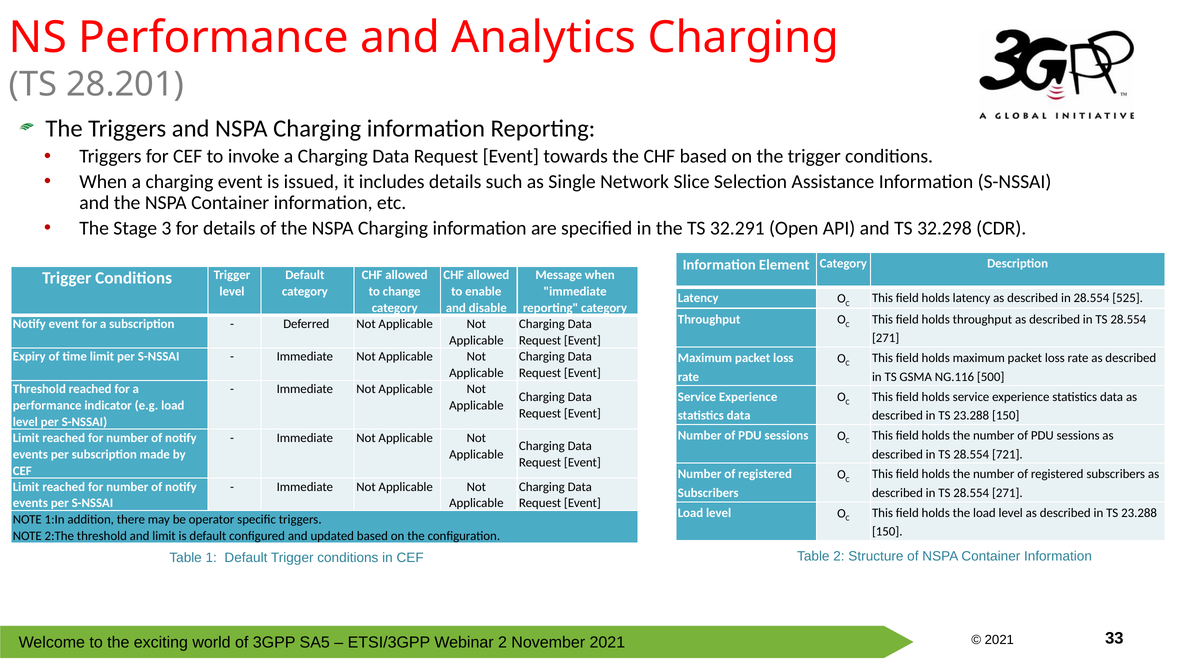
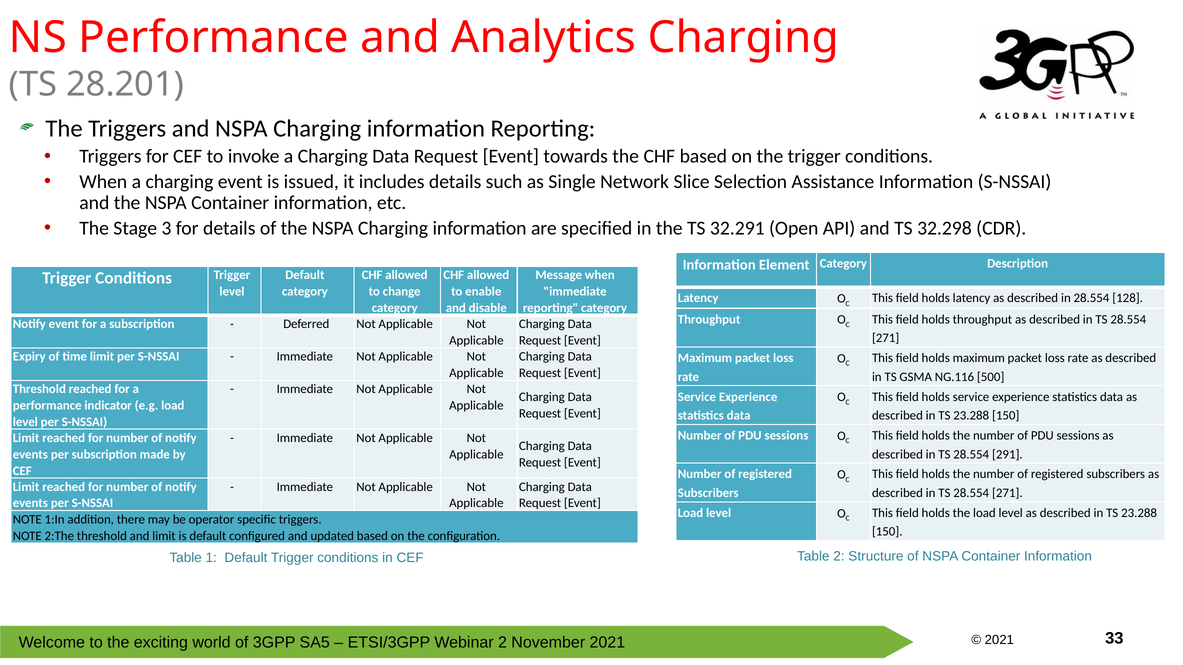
525: 525 -> 128
721: 721 -> 291
